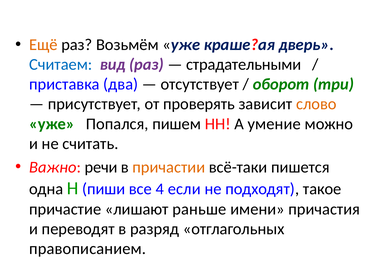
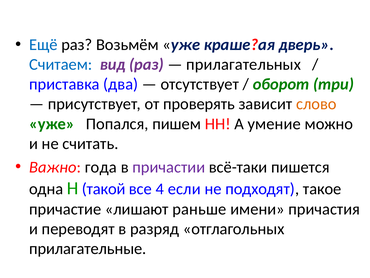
Ещё colour: orange -> blue
страдательными: страдательными -> прилагательных
речи: речи -> года
причастии colour: orange -> purple
пиши: пиши -> такой
правописанием: правописанием -> прилагательные
